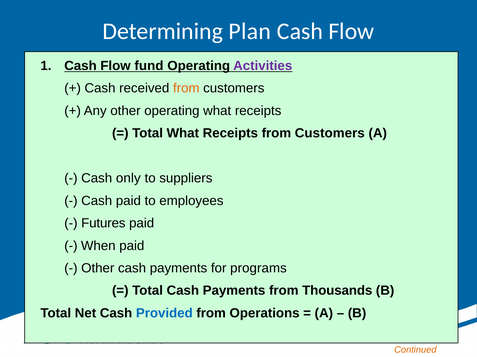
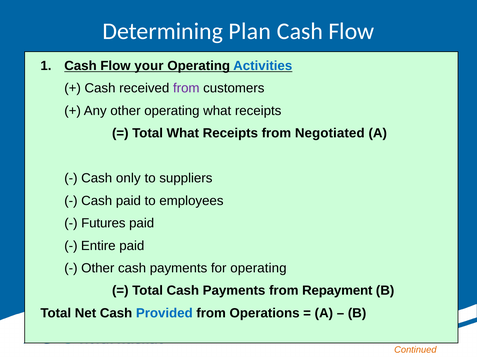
fund: fund -> your
Activities colour: purple -> blue
from at (186, 88) colour: orange -> purple
Receipts from Customers: Customers -> Negotiated
When: When -> Entire
for programs: programs -> operating
Thousands: Thousands -> Repayment
